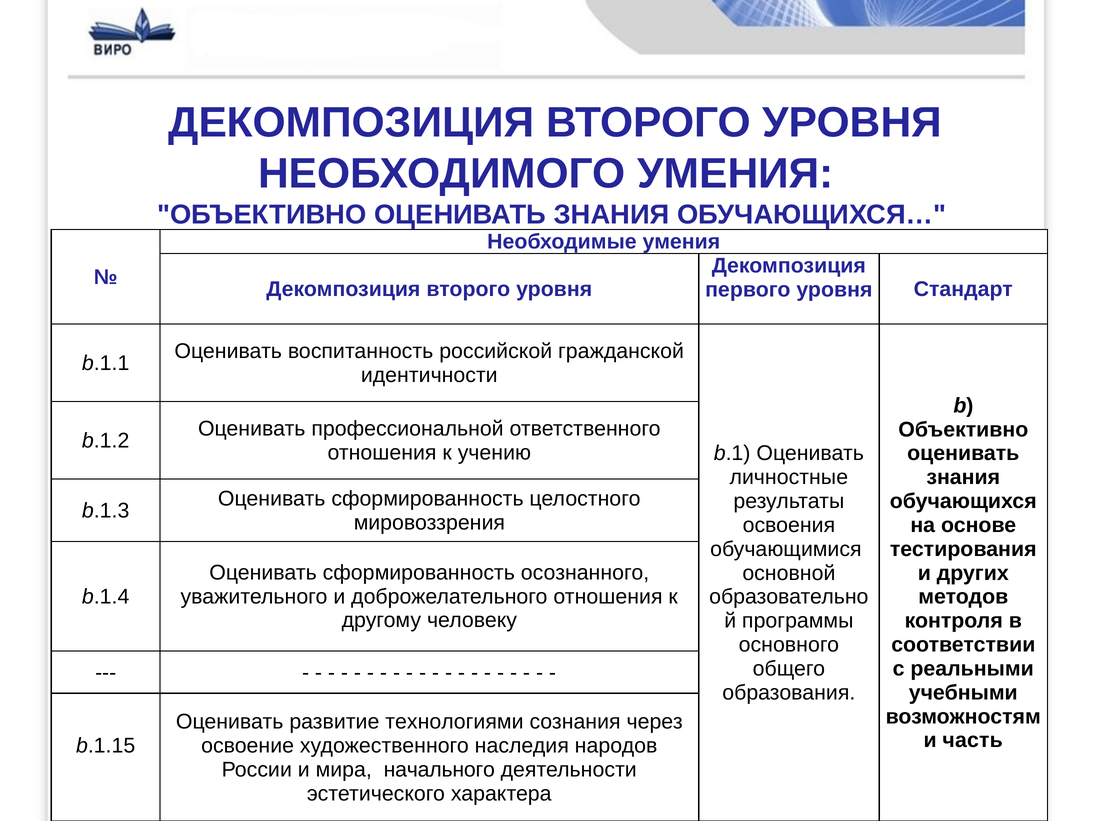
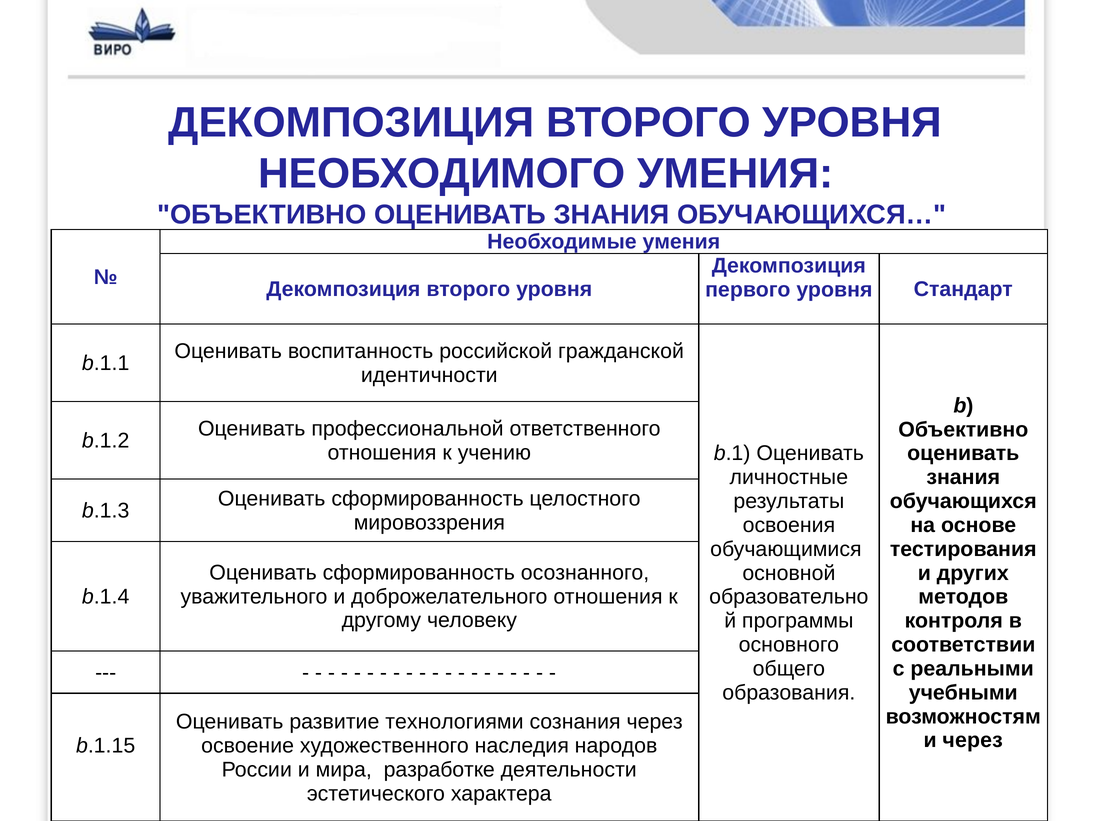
и часть: часть -> через
начального: начального -> разработке
